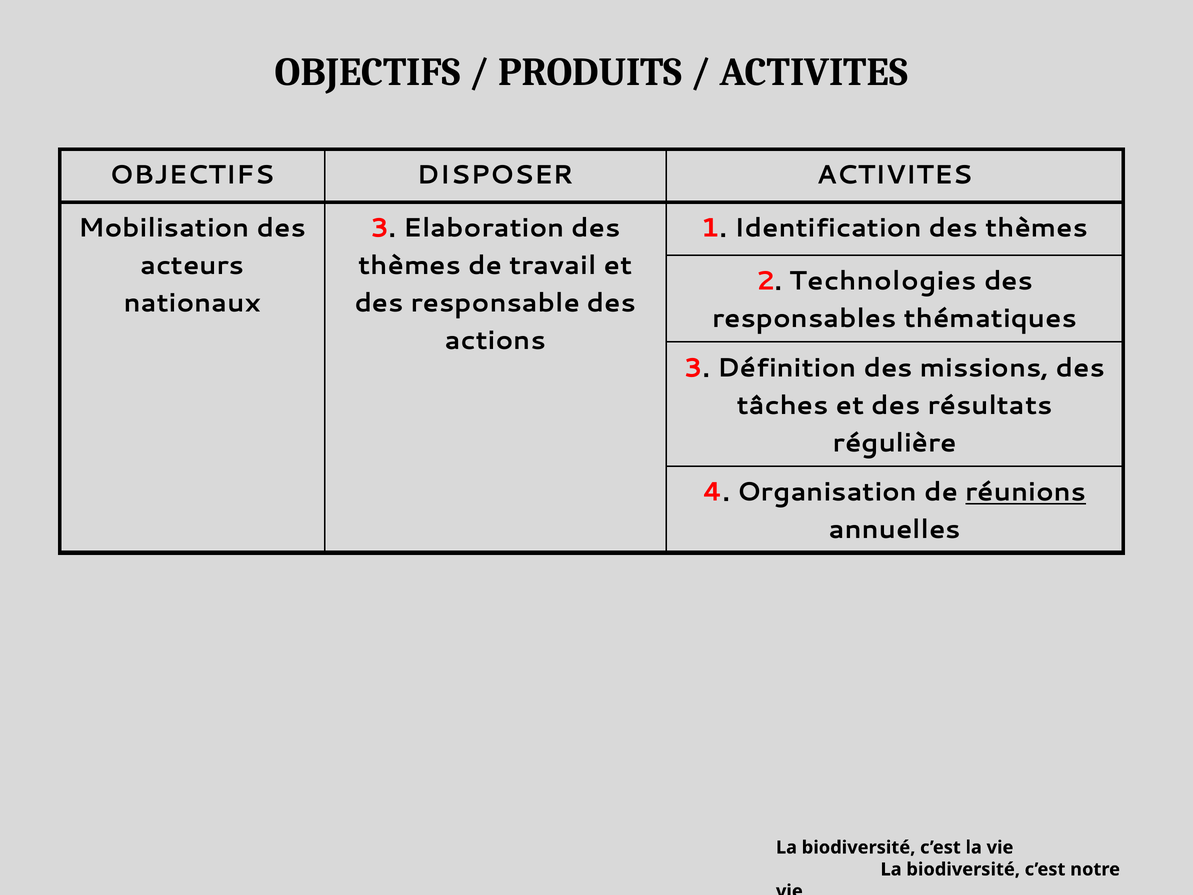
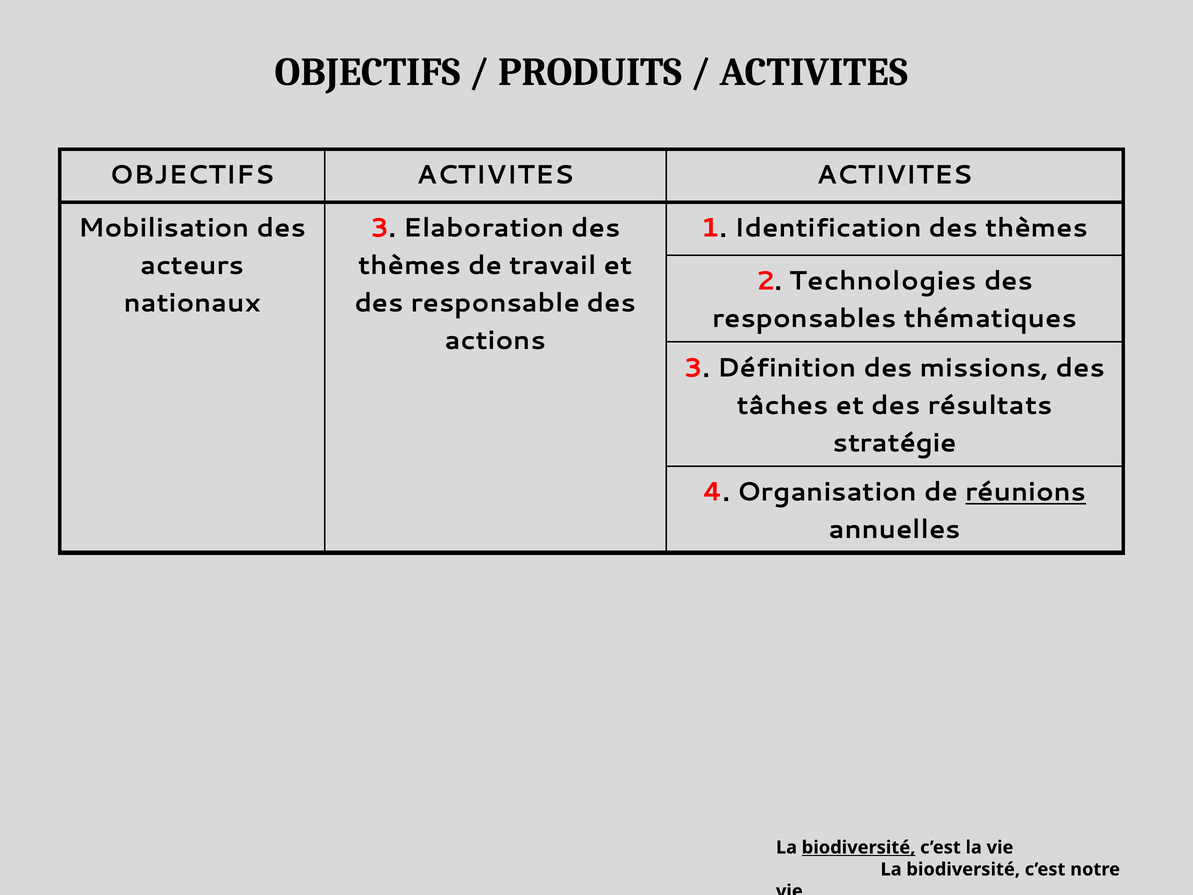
OBJECTIFS DISPOSER: DISPOSER -> ACTIVITES
régulière: régulière -> stratégie
biodiversité at (859, 847) underline: none -> present
